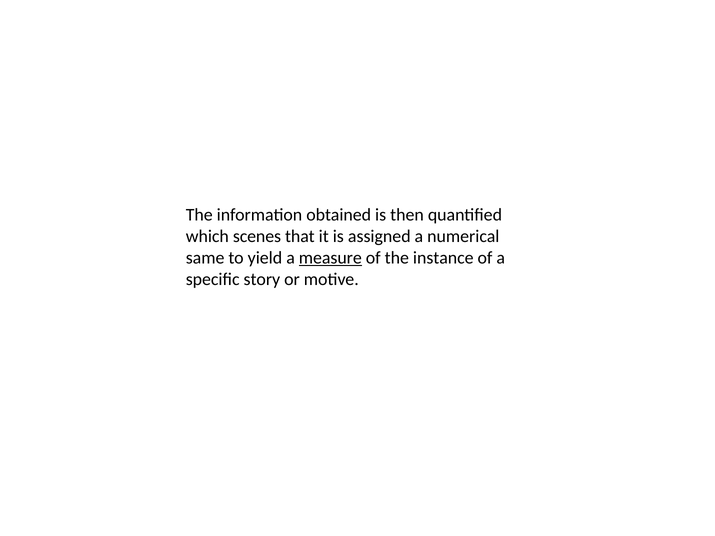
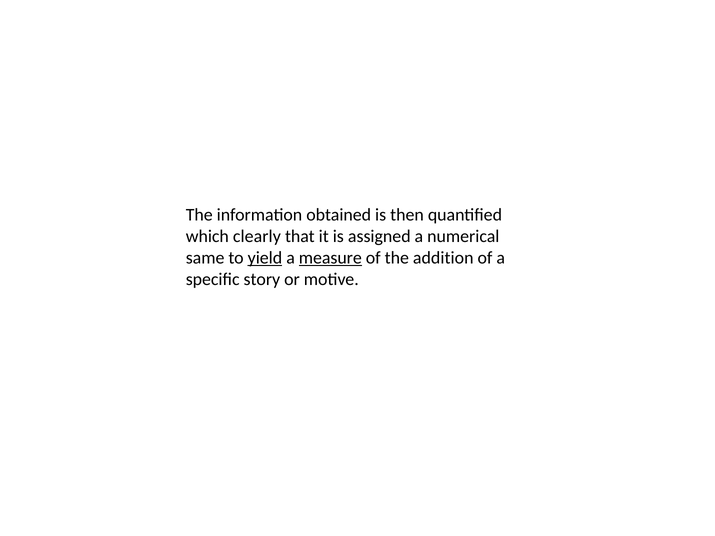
scenes: scenes -> clearly
yield underline: none -> present
instance: instance -> addition
